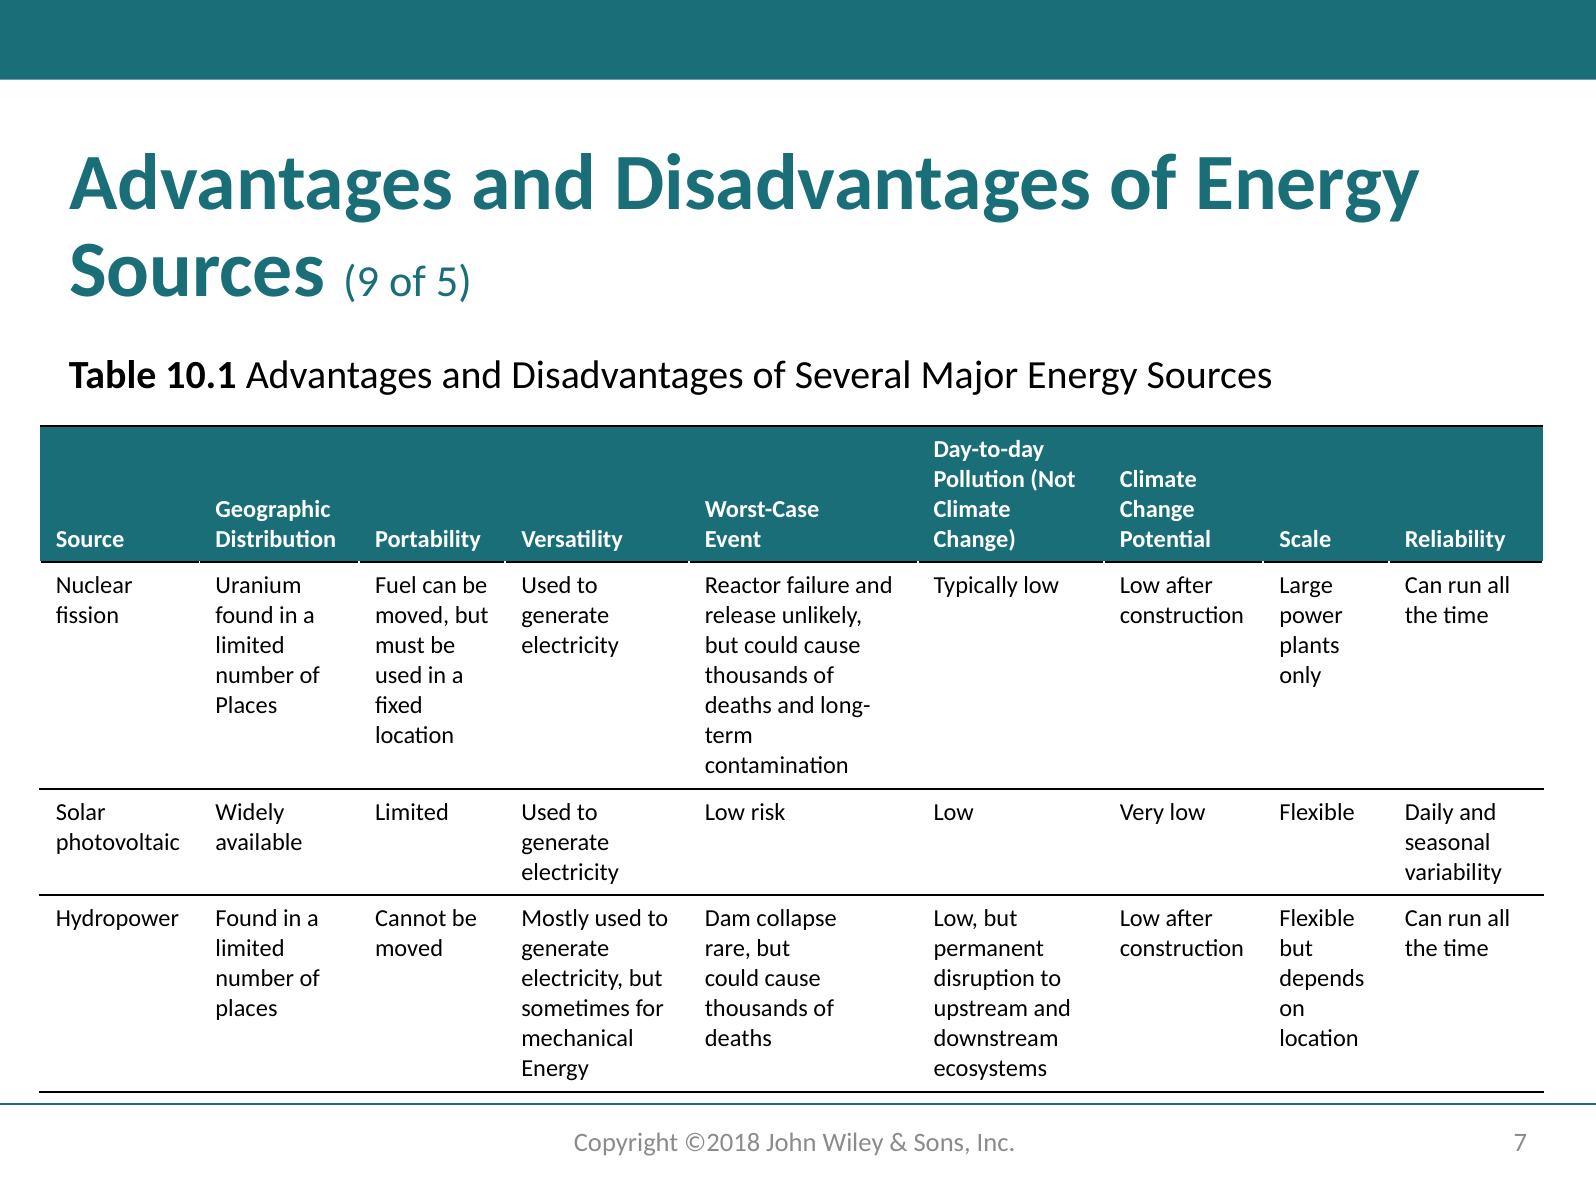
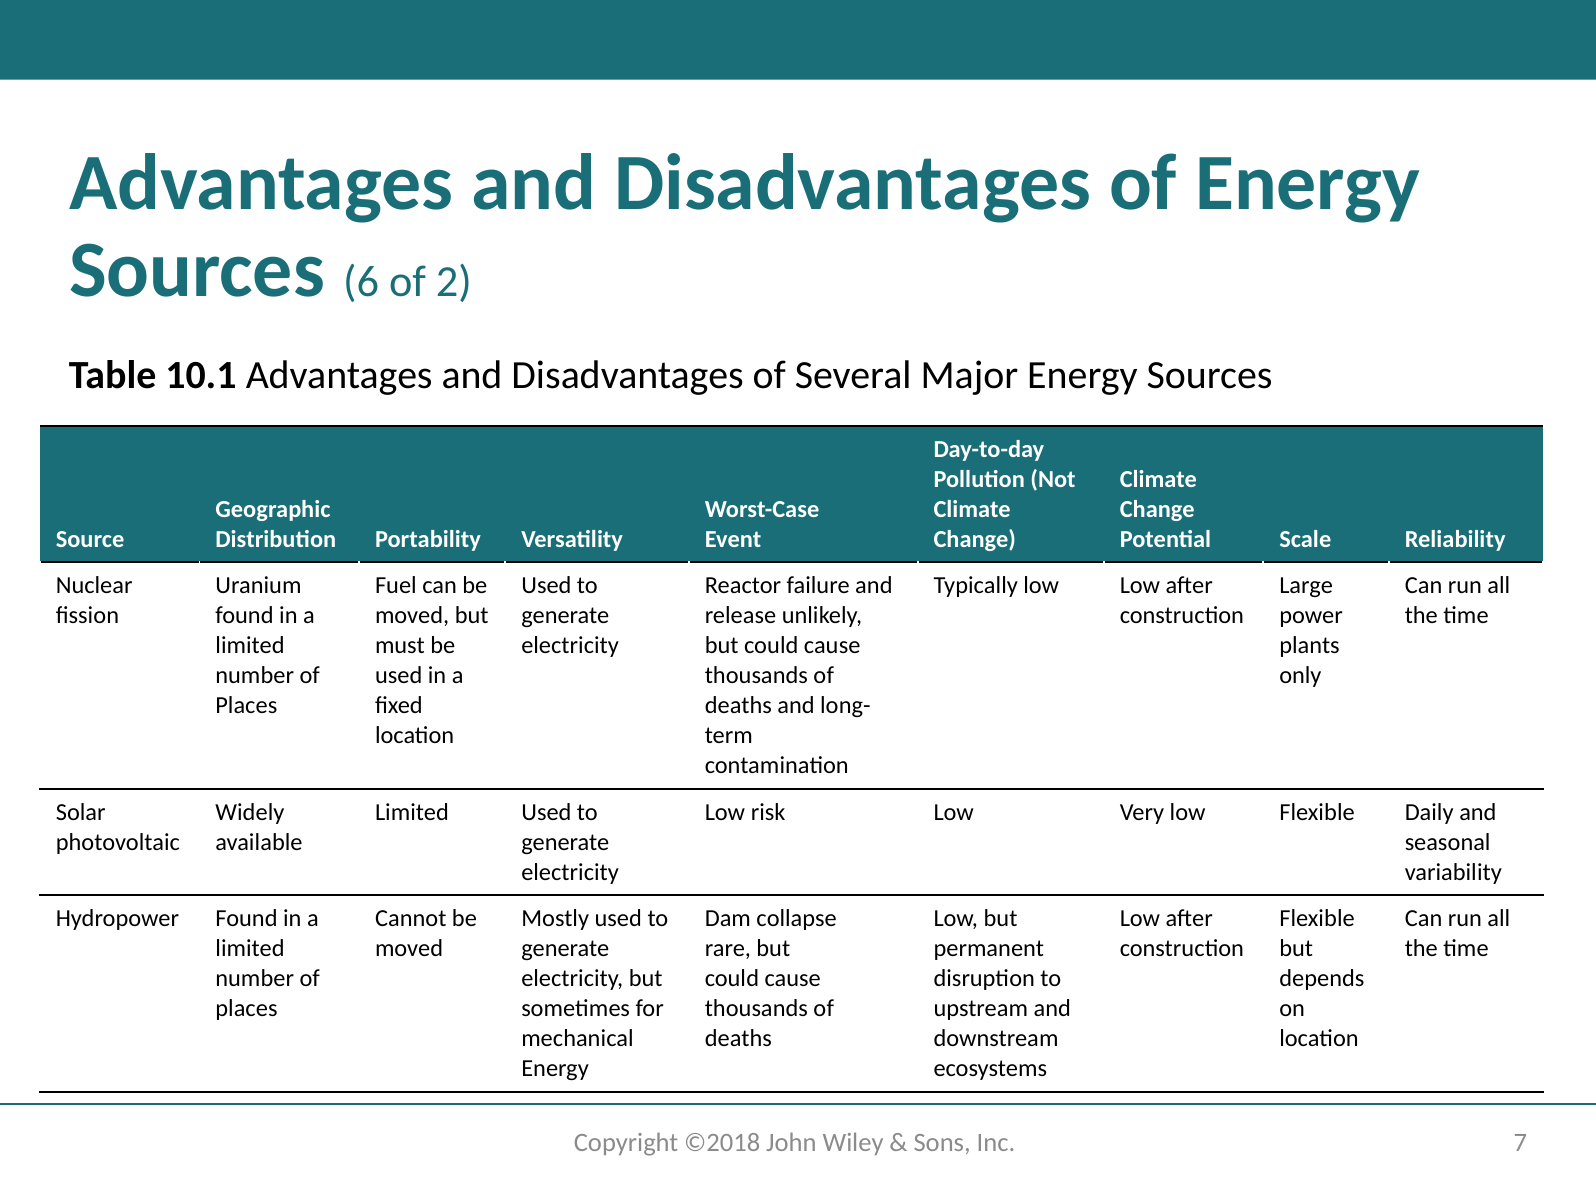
9: 9 -> 6
5: 5 -> 2
